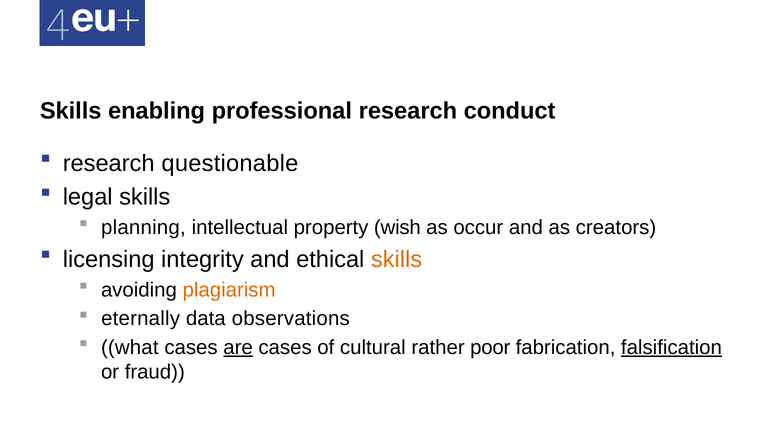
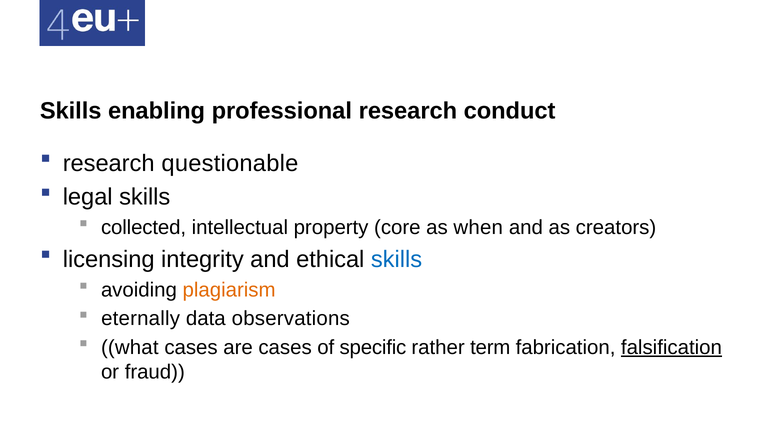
planning: planning -> collected
wish: wish -> core
occur: occur -> when
skills at (397, 259) colour: orange -> blue
are underline: present -> none
cultural: cultural -> specific
poor: poor -> term
